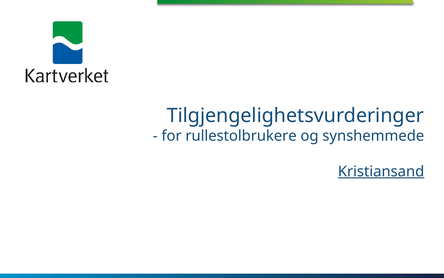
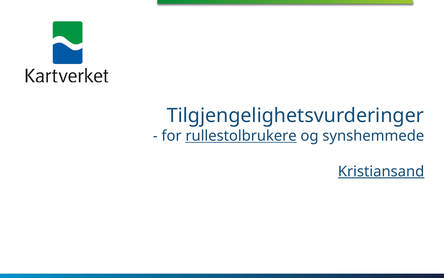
rullestolbrukere underline: none -> present
